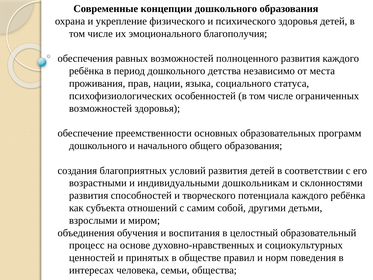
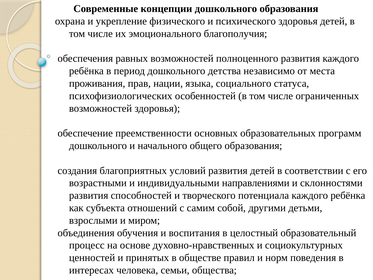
дошкольникам: дошкольникам -> направлениями
